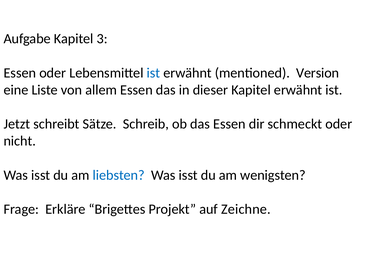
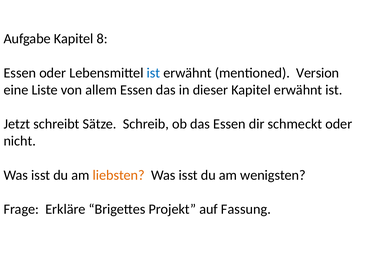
3: 3 -> 8
liebsten colour: blue -> orange
Zeichne: Zeichne -> Fassung
